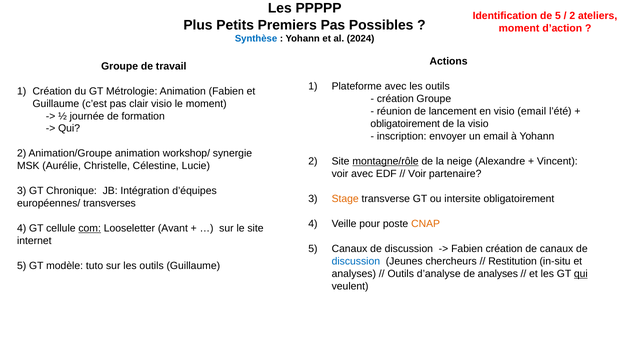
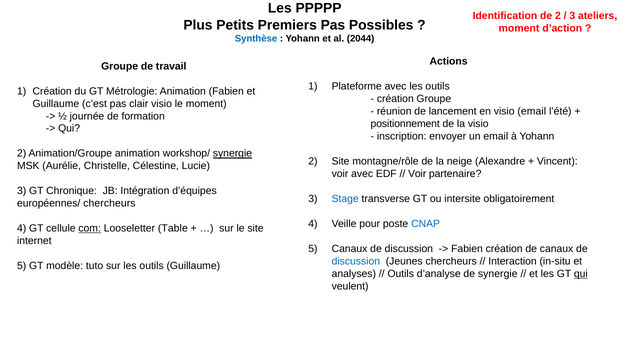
de 5: 5 -> 2
2 at (572, 16): 2 -> 3
2024: 2024 -> 2044
obligatoirement at (405, 124): obligatoirement -> positionnement
synergie at (232, 153) underline: none -> present
montagne/rôle underline: present -> none
Stage colour: orange -> blue
européennes/ transverses: transverses -> chercheurs
CNAP colour: orange -> blue
Avant: Avant -> Table
Restitution: Restitution -> Interaction
de analyses: analyses -> synergie
